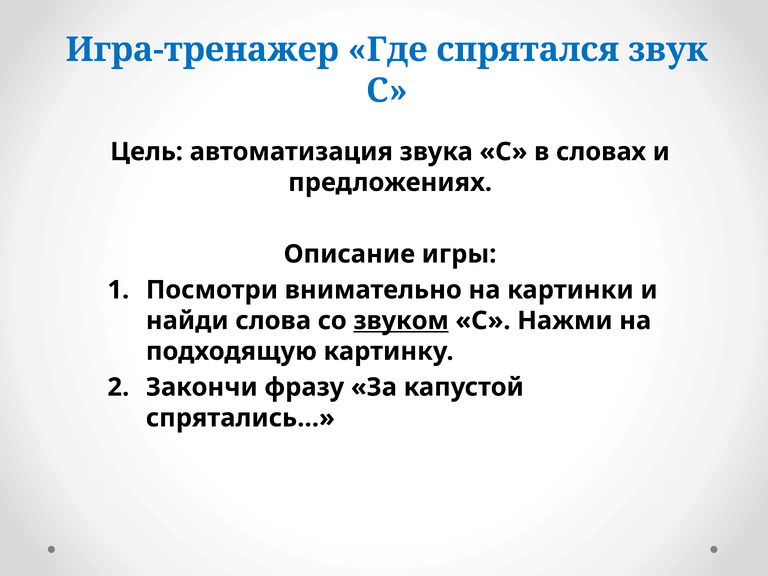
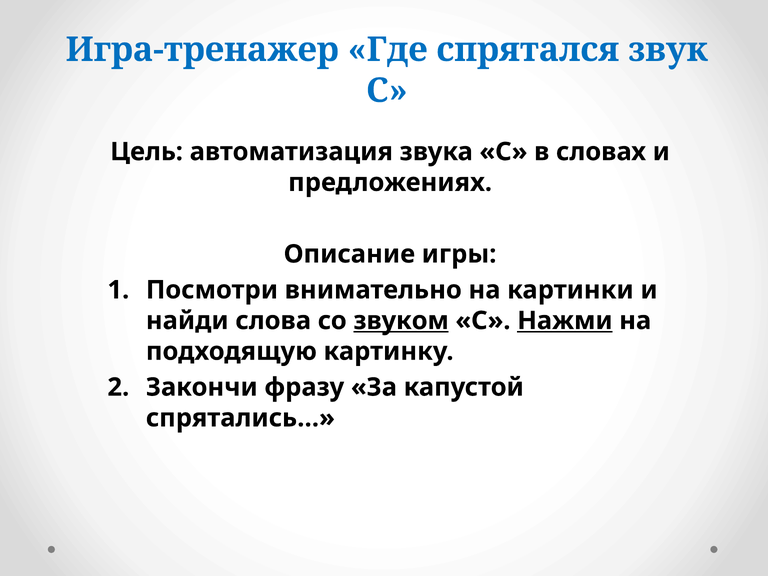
Нажми underline: none -> present
